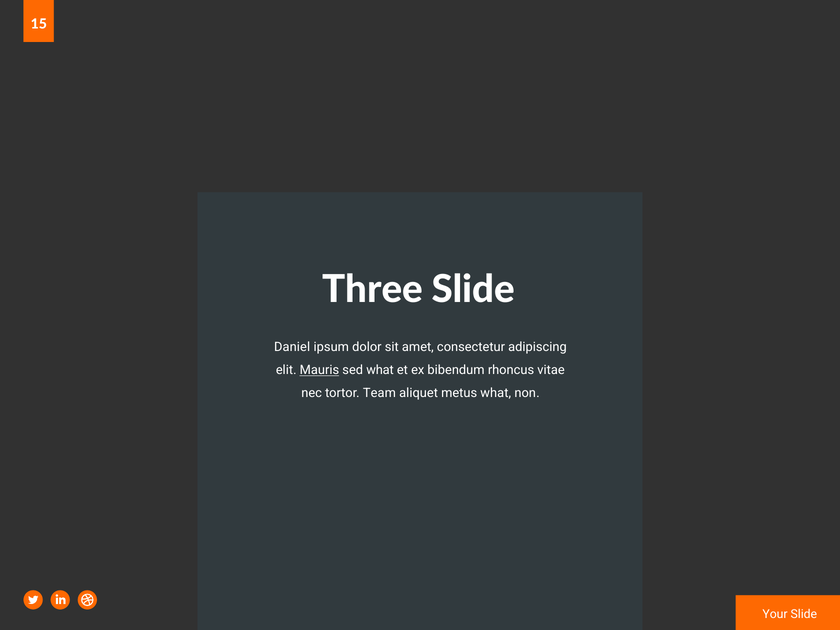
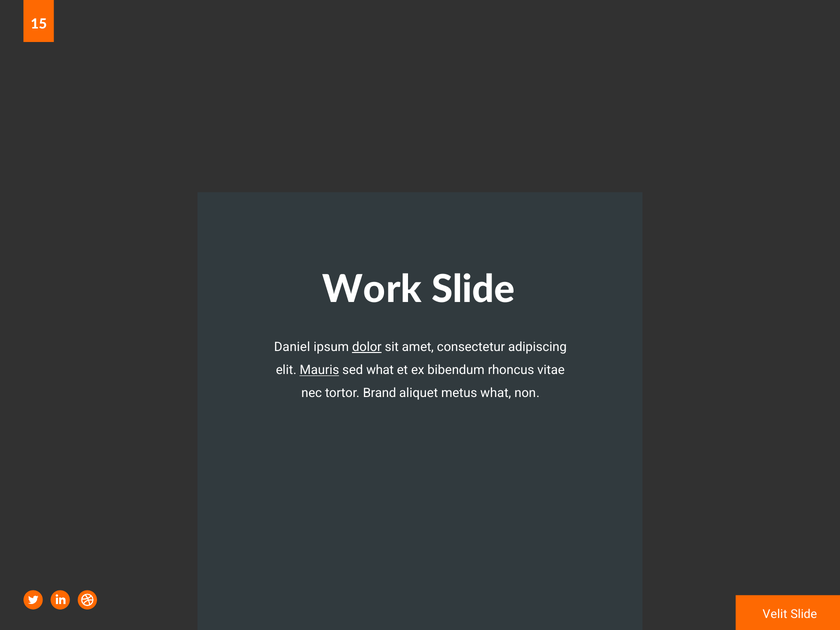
Three: Three -> Work
dolor underline: none -> present
Team: Team -> Brand
Your: Your -> Velit
